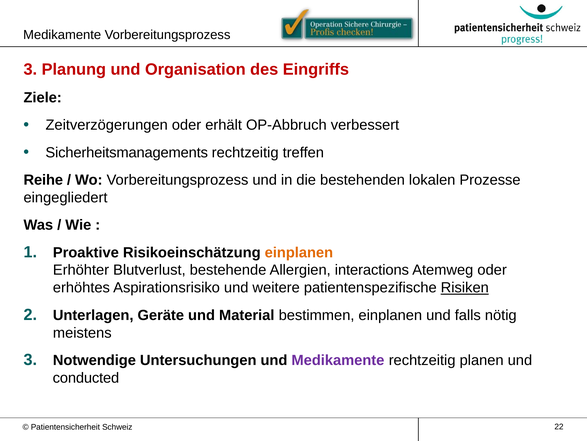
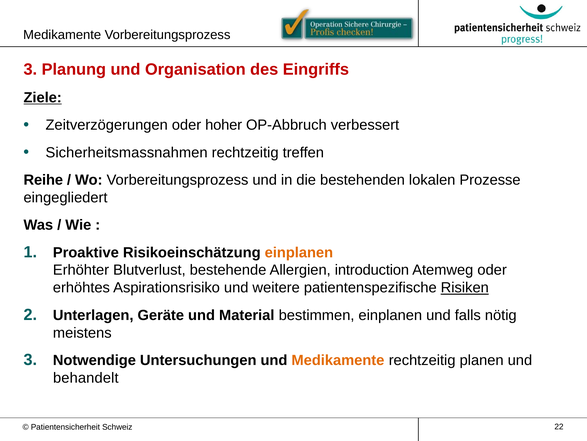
Ziele underline: none -> present
erhält: erhält -> hoher
Sicherheitsmanagements: Sicherheitsmanagements -> Sicherheitsmassnahmen
interactions: interactions -> introduction
Medikamente at (338, 360) colour: purple -> orange
conducted: conducted -> behandelt
